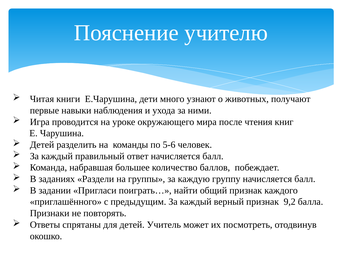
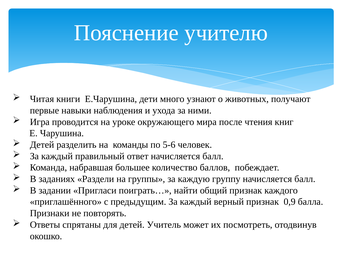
9,2: 9,2 -> 0,9
